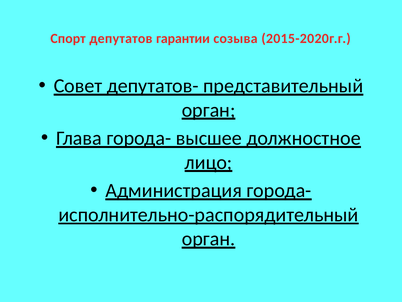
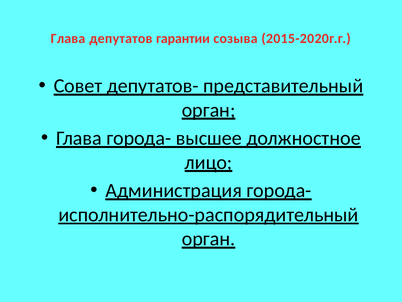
Спорт at (68, 38): Спорт -> Глава
